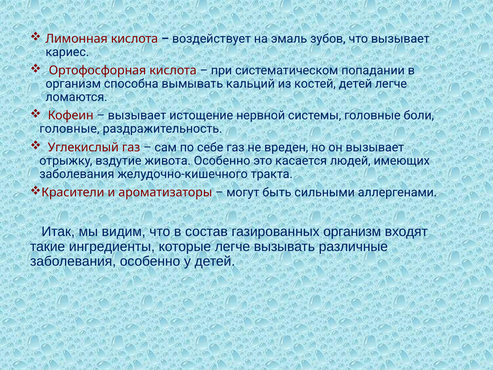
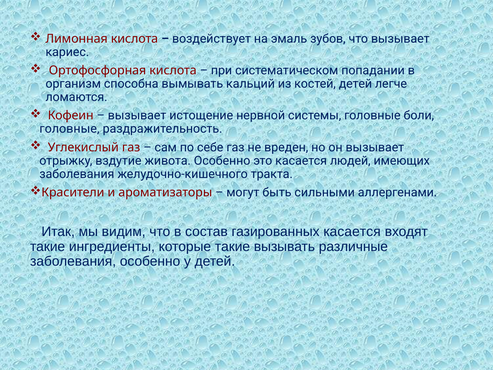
газированных организм: организм -> касается
которые легче: легче -> такие
